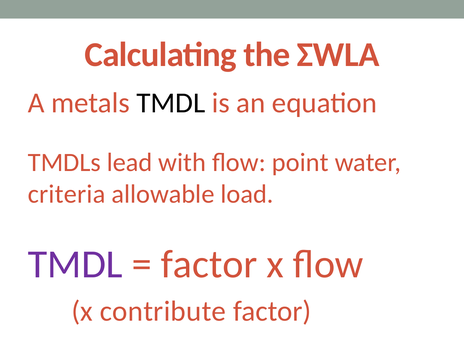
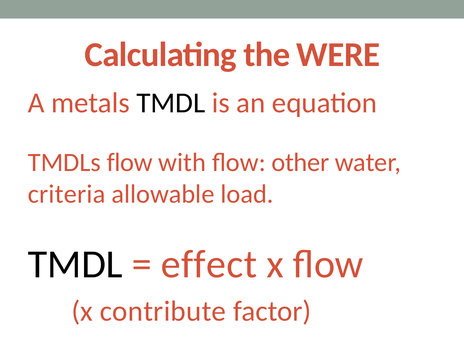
ΣWLA: ΣWLA -> WERE
TMDLs lead: lead -> flow
point: point -> other
TMDL at (75, 264) colour: purple -> black
factor at (209, 264): factor -> effect
